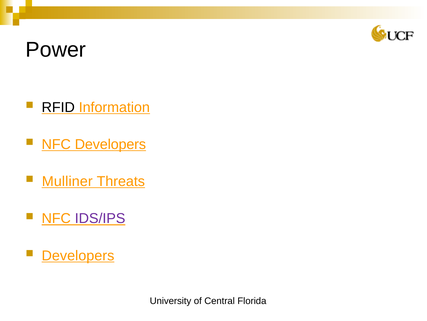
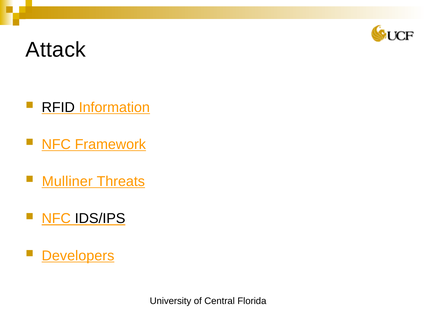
Power: Power -> Attack
NFC Developers: Developers -> Framework
IDS/IPS colour: purple -> black
